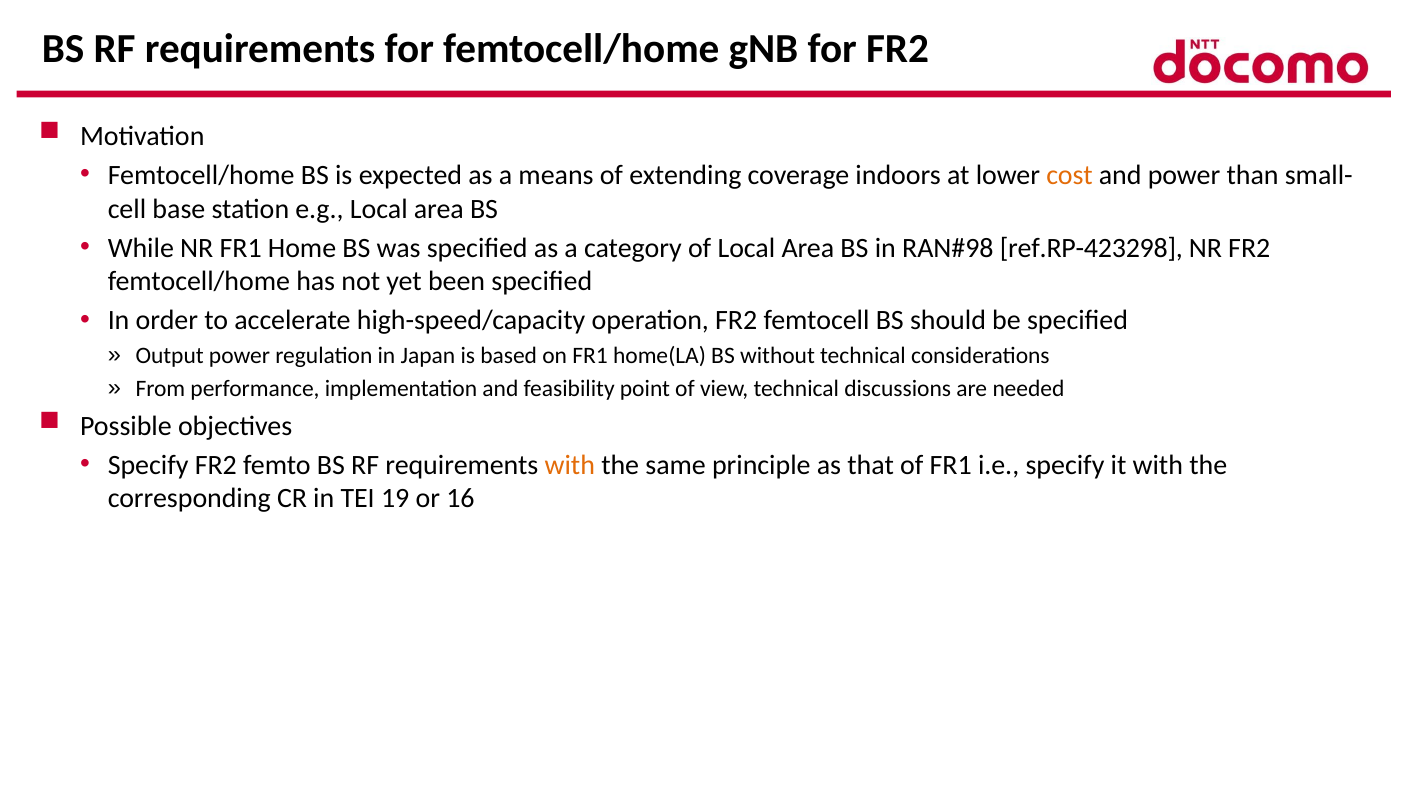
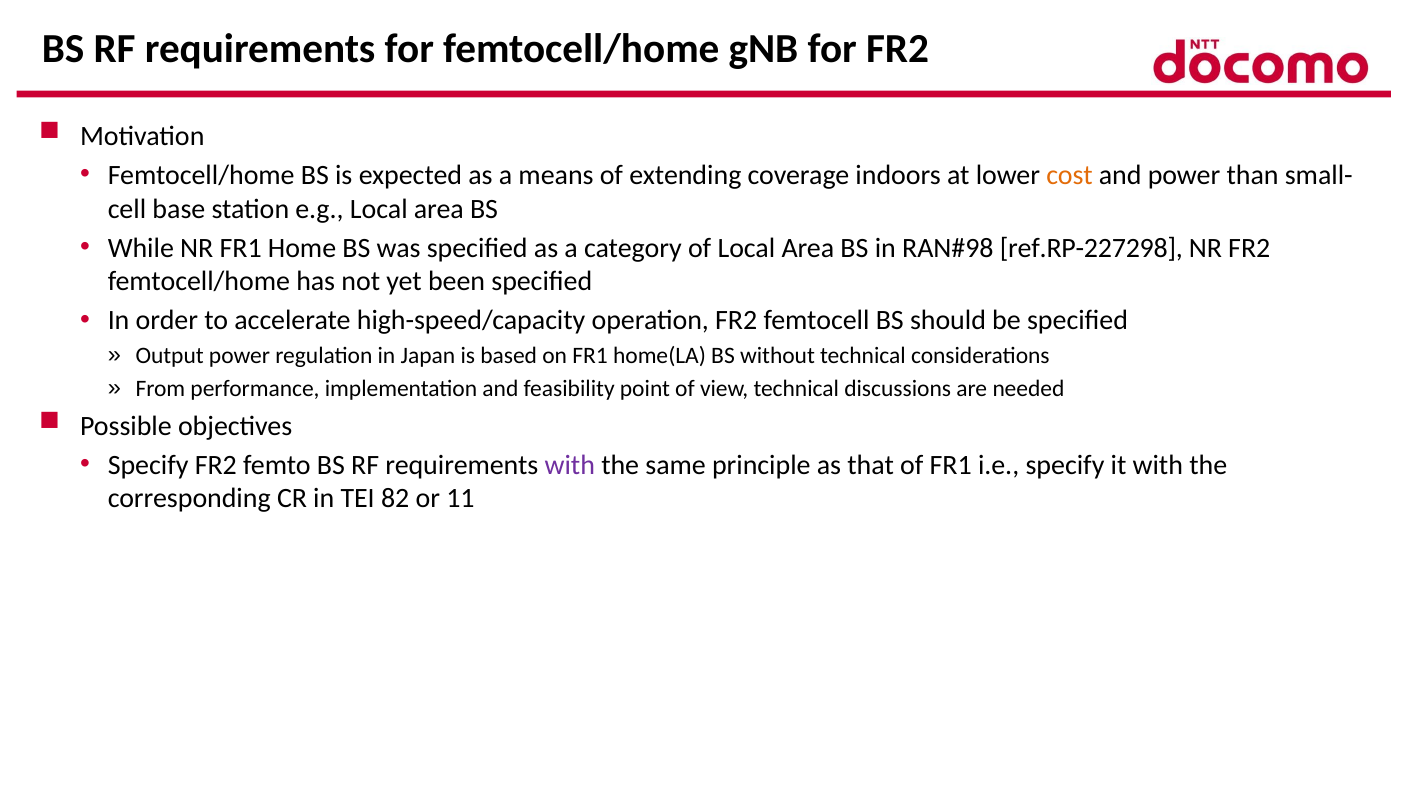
ref.RP-423298: ref.RP-423298 -> ref.RP-227298
with at (570, 465) colour: orange -> purple
19: 19 -> 82
16: 16 -> 11
